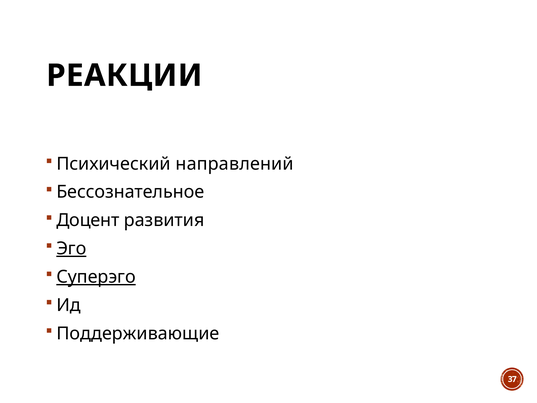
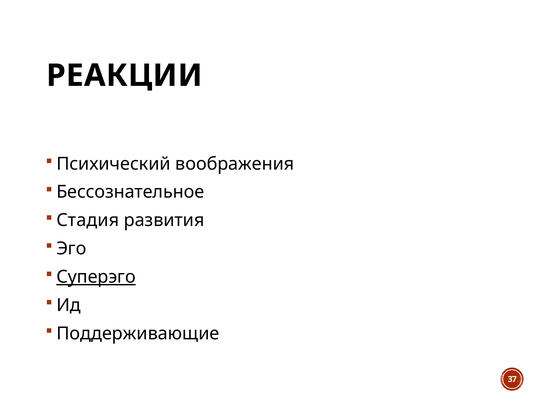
направлений: направлений -> воображения
Доцент: Доцент -> Стадия
Эго underline: present -> none
